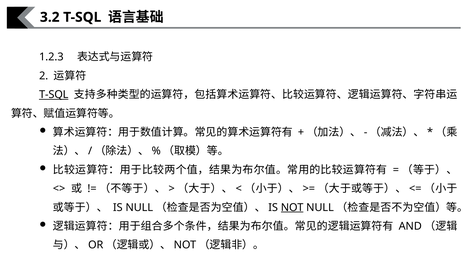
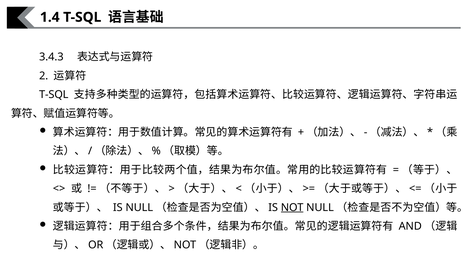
3.2: 3.2 -> 1.4
1.2.3: 1.2.3 -> 3.4.3
T-SQL at (54, 95) underline: present -> none
